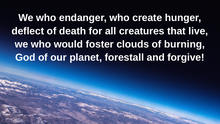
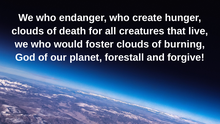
deflect at (28, 31): deflect -> clouds
